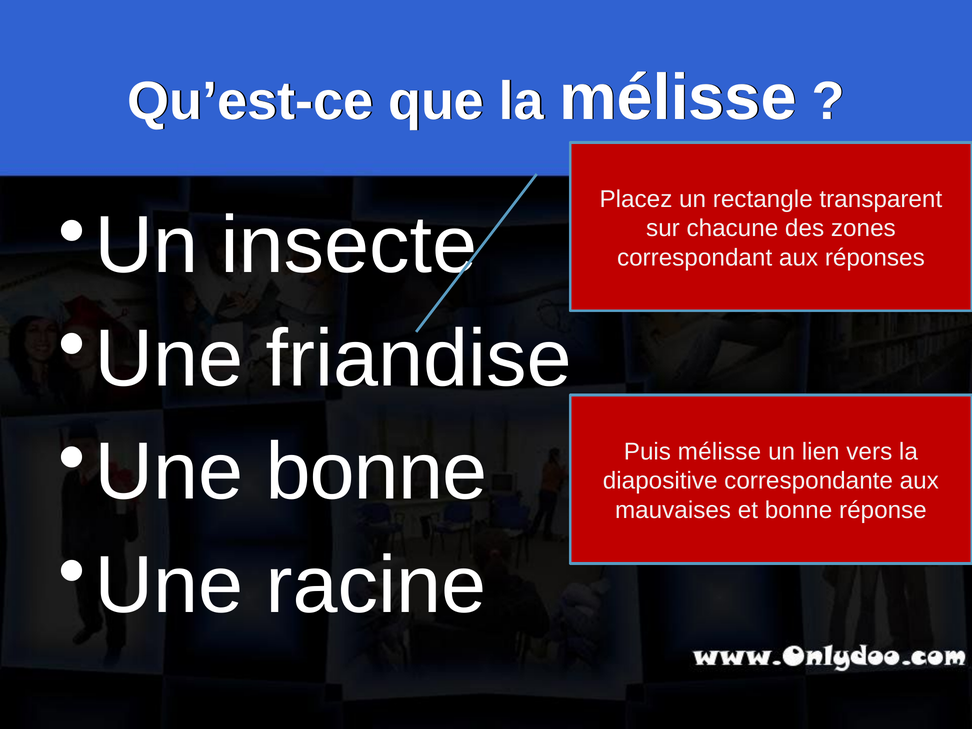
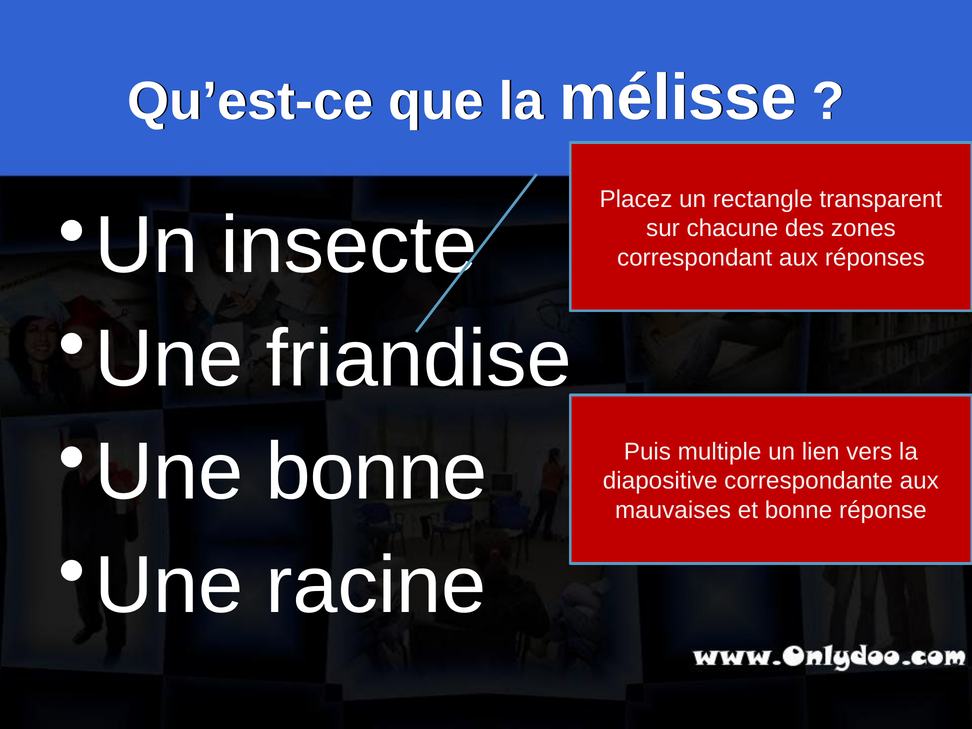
Puis mélisse: mélisse -> multiple
